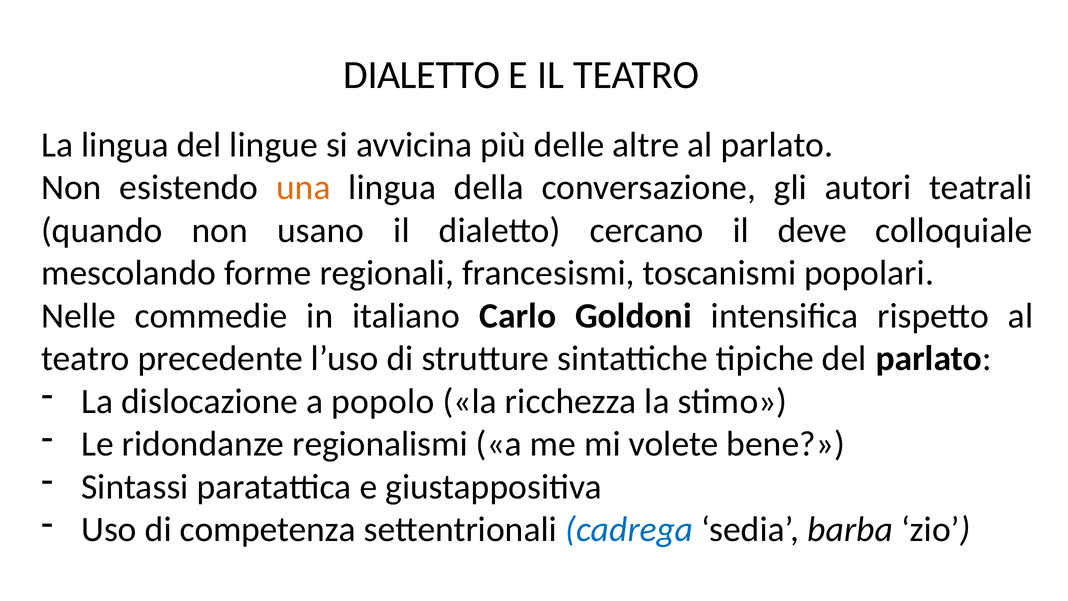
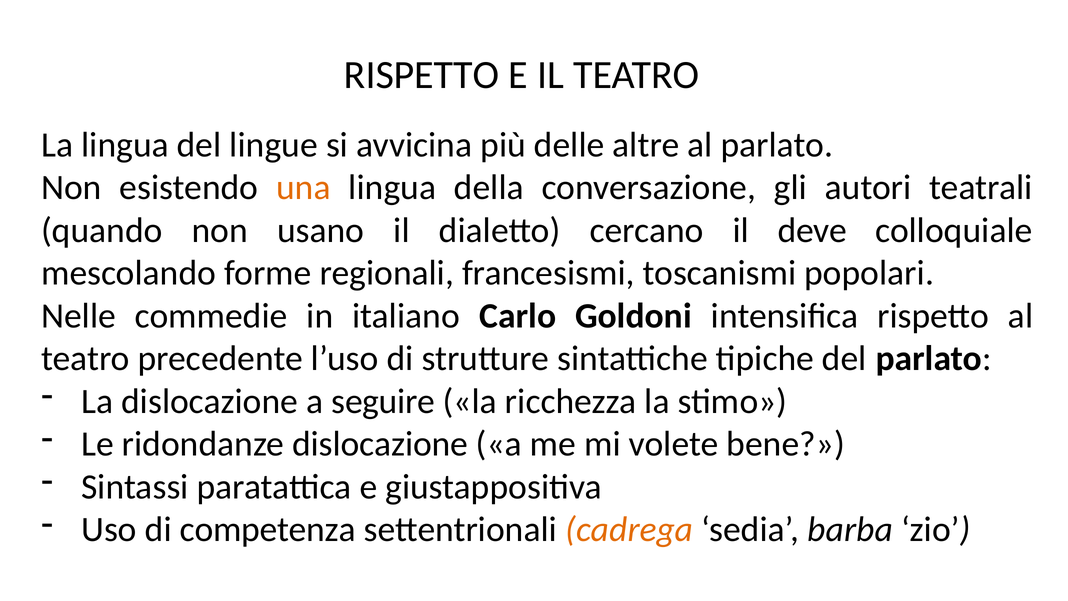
DIALETTO at (422, 75): DIALETTO -> RISPETTO
popolo: popolo -> seguire
ridondanze regionalismi: regionalismi -> dislocazione
cadrega colour: blue -> orange
